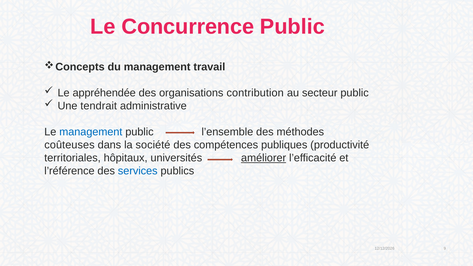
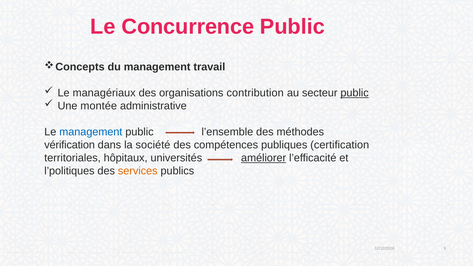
appréhendée: appréhendée -> managériaux
public at (355, 93) underline: none -> present
tendrait: tendrait -> montée
coûteuses: coûteuses -> vérification
productivité: productivité -> certification
l’référence: l’référence -> l’politiques
services colour: blue -> orange
